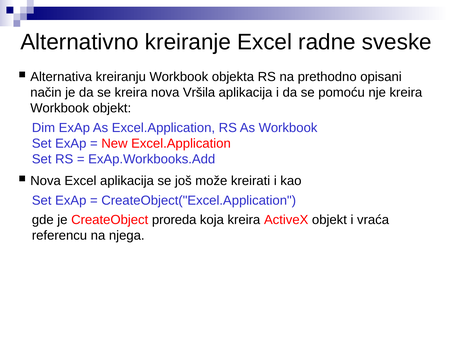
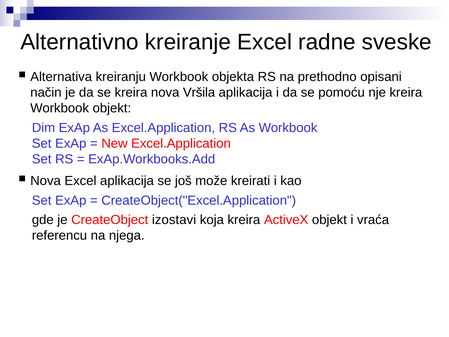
proreda: proreda -> izostavi
